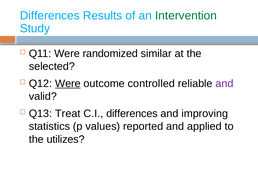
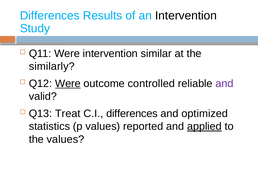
Intervention at (186, 16) colour: green -> black
Were randomized: randomized -> intervention
selected: selected -> similarly
improving: improving -> optimized
applied underline: none -> present
the utilizes: utilizes -> values
